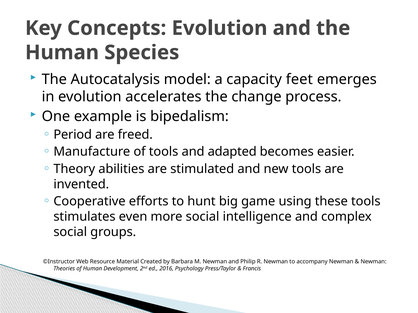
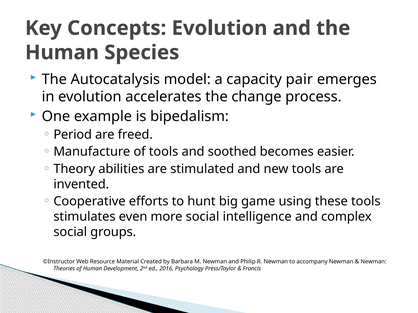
feet: feet -> pair
adapted: adapted -> soothed
